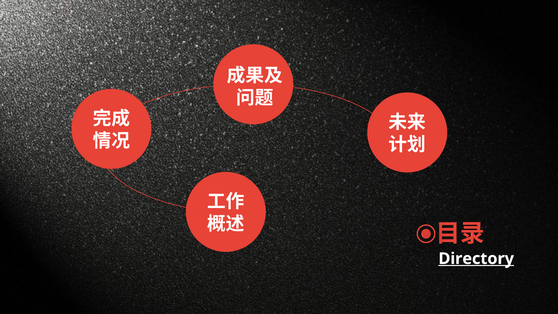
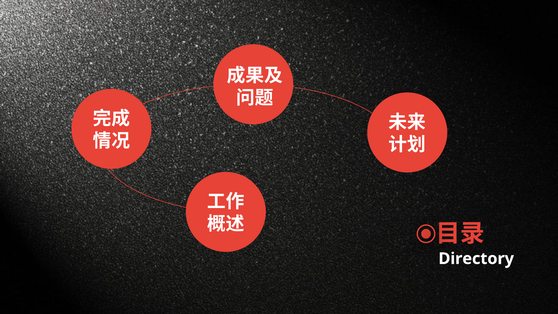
Directory underline: present -> none
